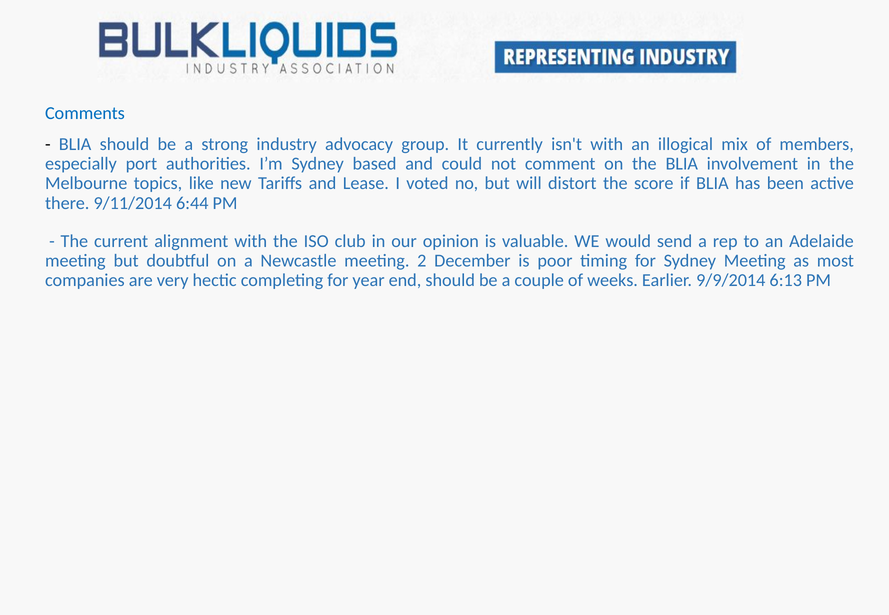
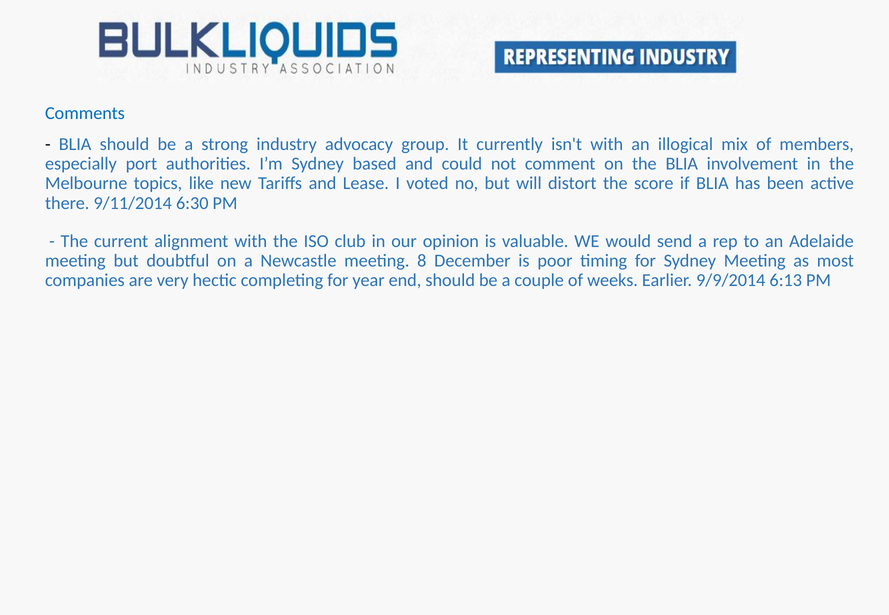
6:44: 6:44 -> 6:30
2: 2 -> 8
